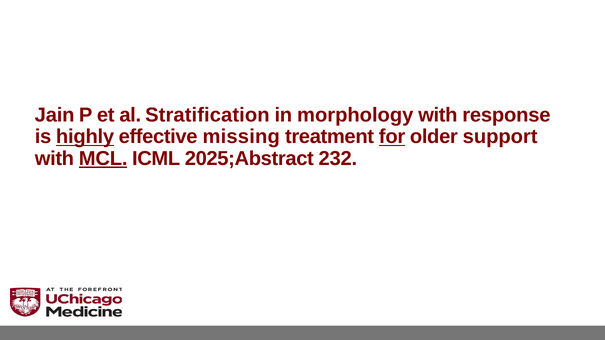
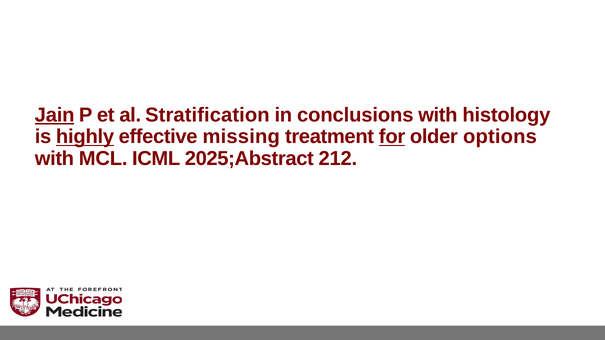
Jain underline: none -> present
morphology: morphology -> conclusions
response: response -> histology
support: support -> options
MCL underline: present -> none
232: 232 -> 212
